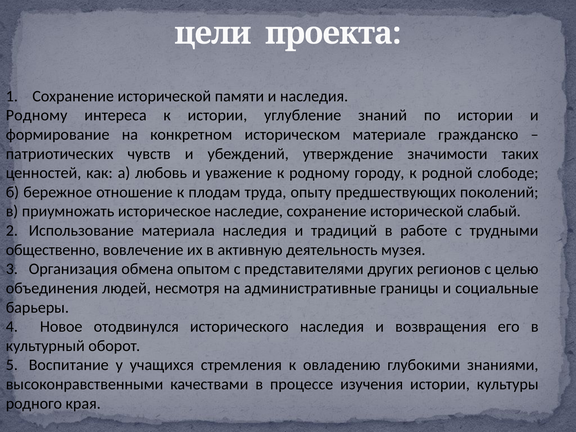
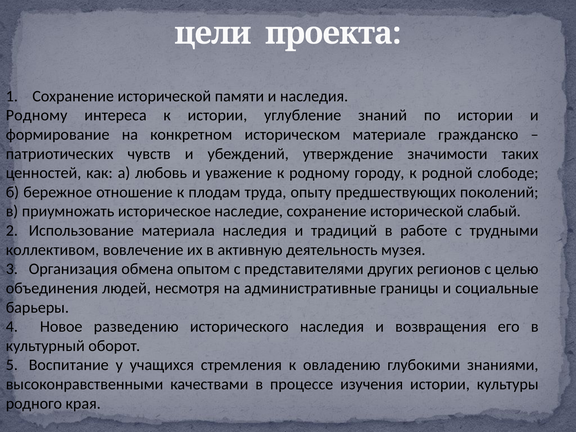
общественно: общественно -> коллективом
отодвинулся: отодвинулся -> разведению
